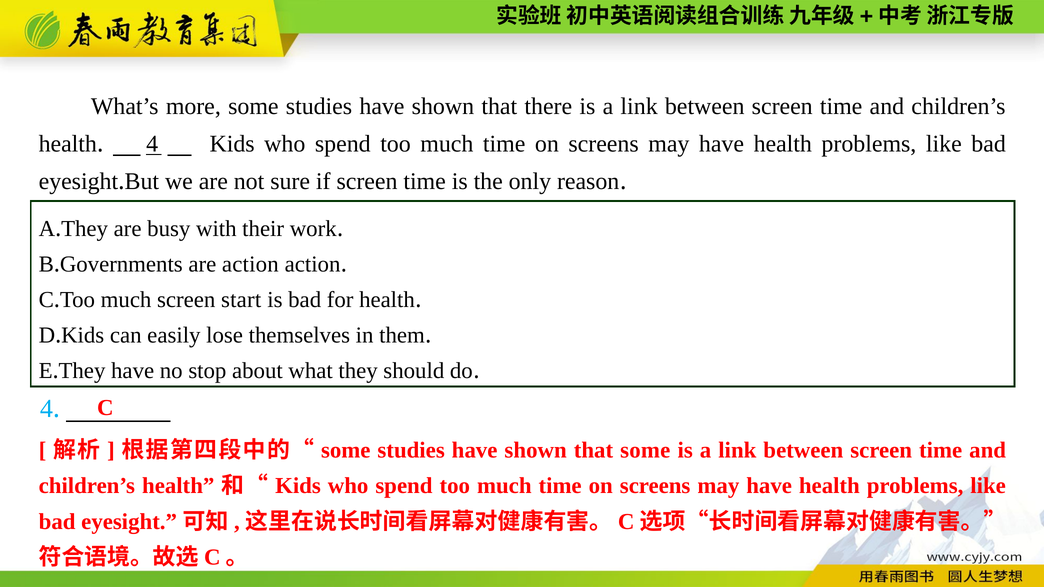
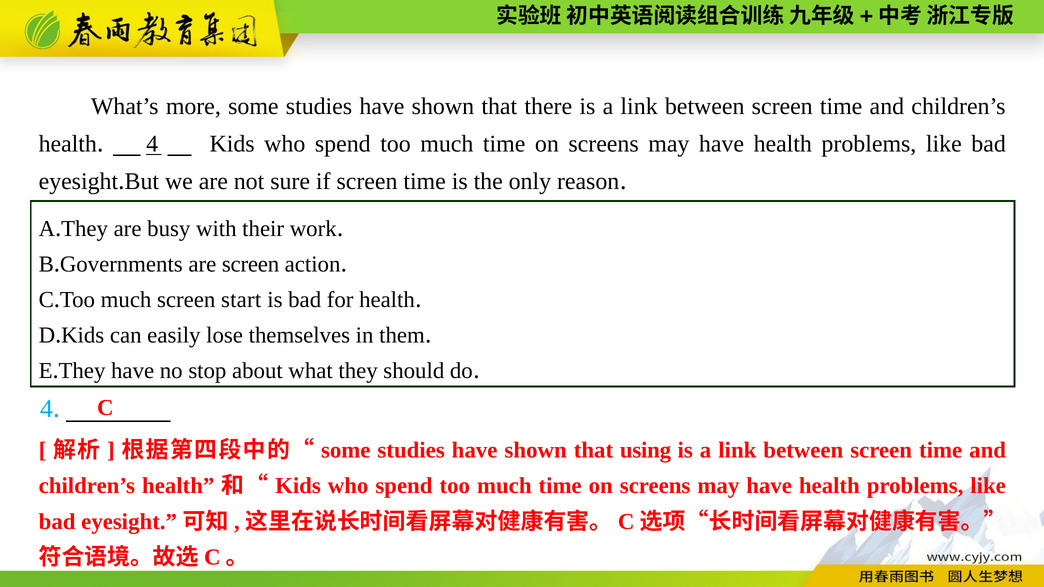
are action: action -> screen
that some: some -> using
